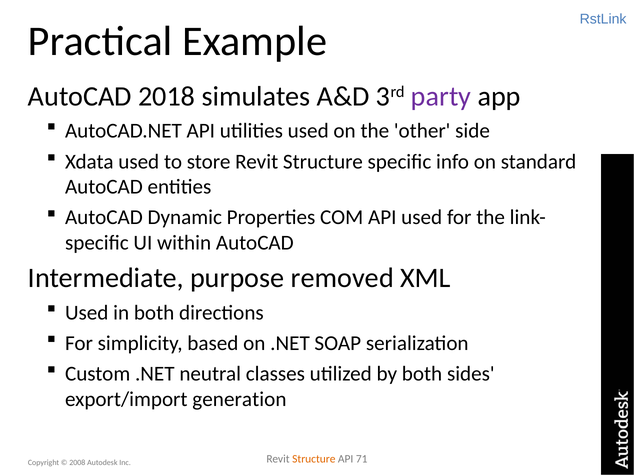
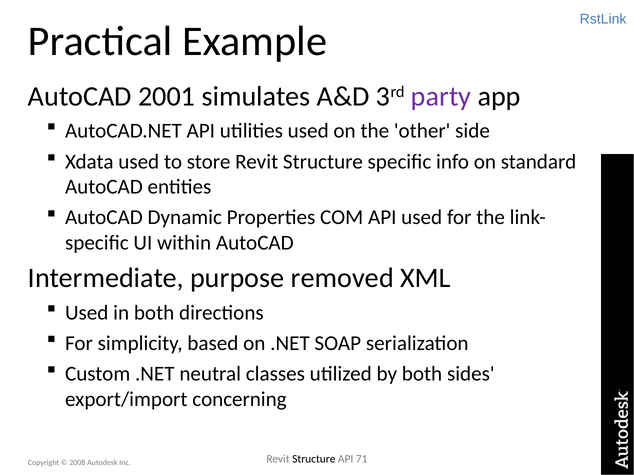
2018: 2018 -> 2001
generation: generation -> concerning
Structure at (314, 459) colour: orange -> black
